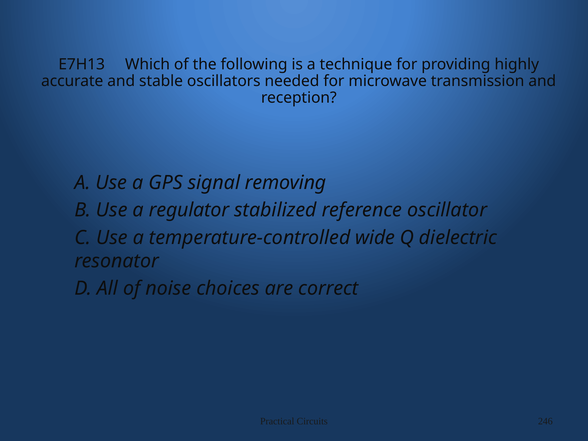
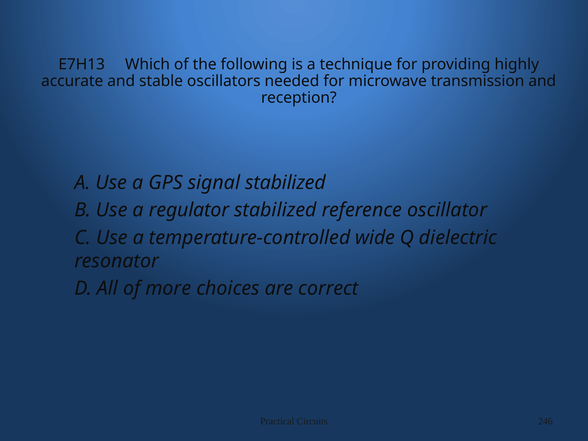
signal removing: removing -> stabilized
noise: noise -> more
